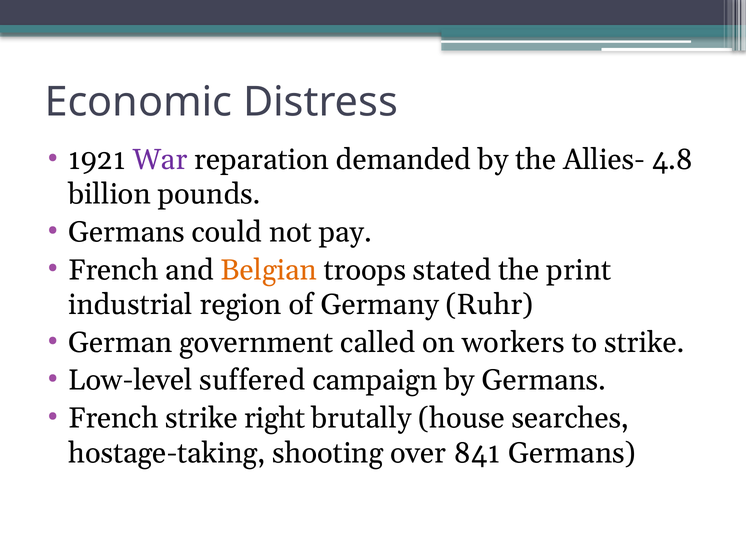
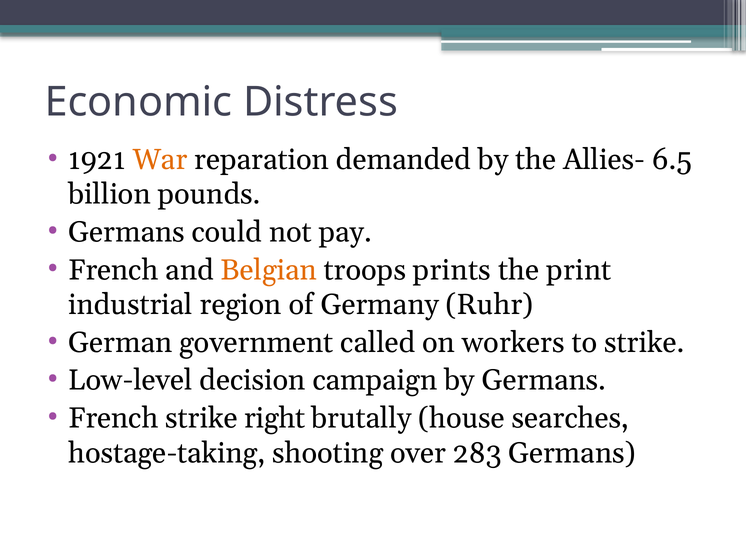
War colour: purple -> orange
4.8: 4.8 -> 6.5
stated: stated -> prints
suffered: suffered -> decision
841: 841 -> 283
